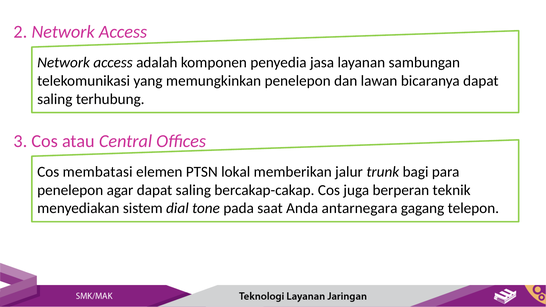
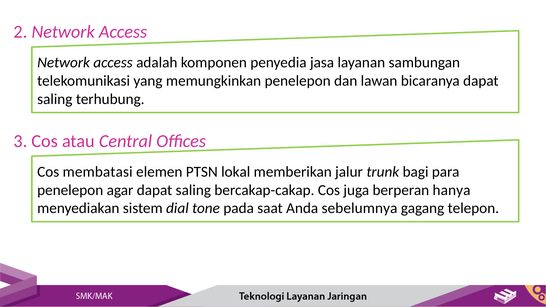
teknik: teknik -> hanya
antarnegara: antarnegara -> sebelumnya
